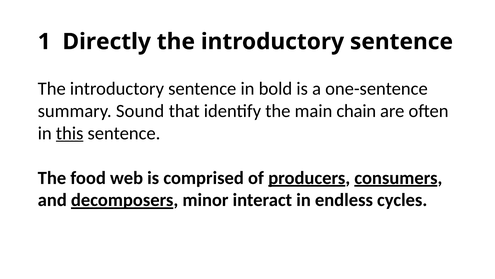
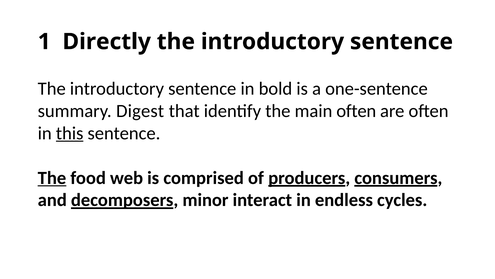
Sound: Sound -> Digest
main chain: chain -> often
The at (52, 178) underline: none -> present
